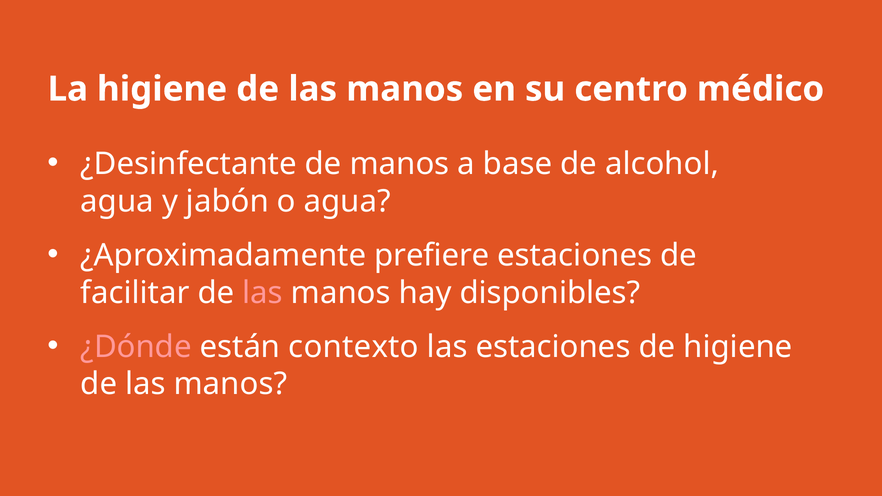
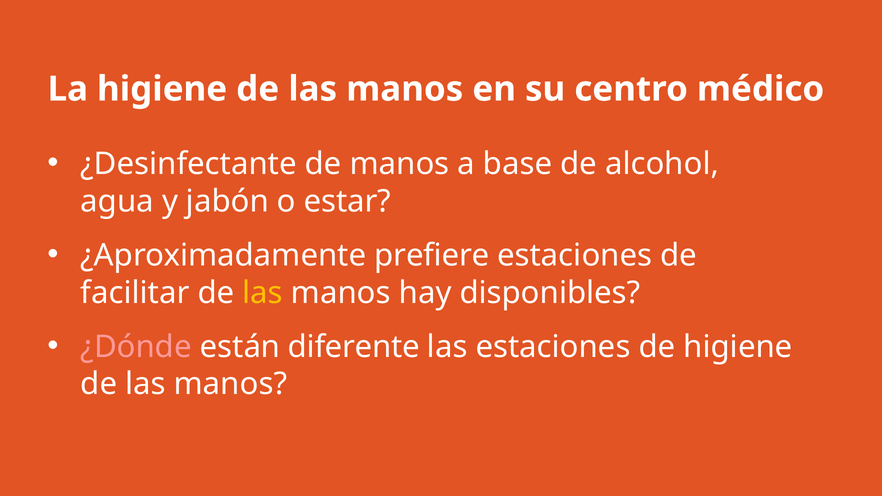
o agua: agua -> estar
las at (263, 293) colour: pink -> yellow
contexto: contexto -> diferente
